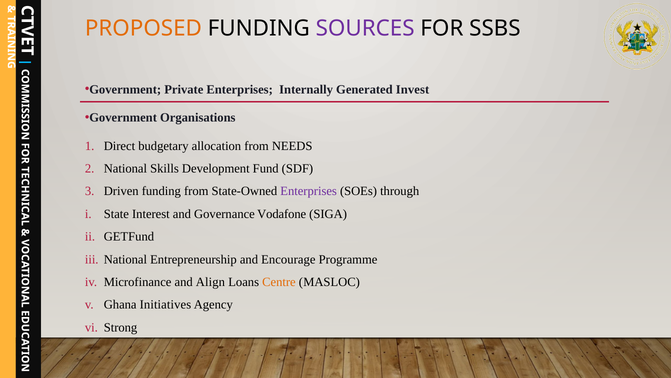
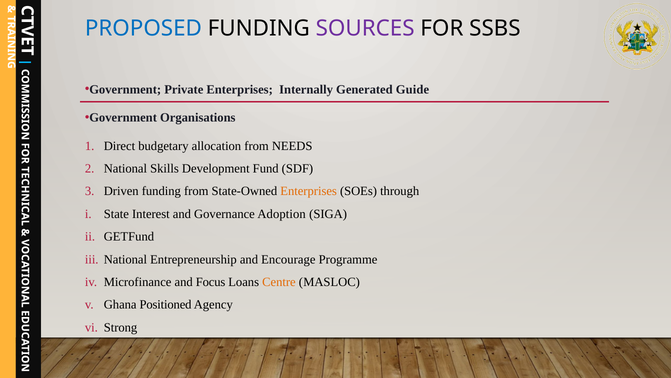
PROPOSED colour: orange -> blue
Invest: Invest -> Guide
Enterprises at (309, 191) colour: purple -> orange
Vodafone: Vodafone -> Adoption
Align: Align -> Focus
Initiatives: Initiatives -> Positioned
